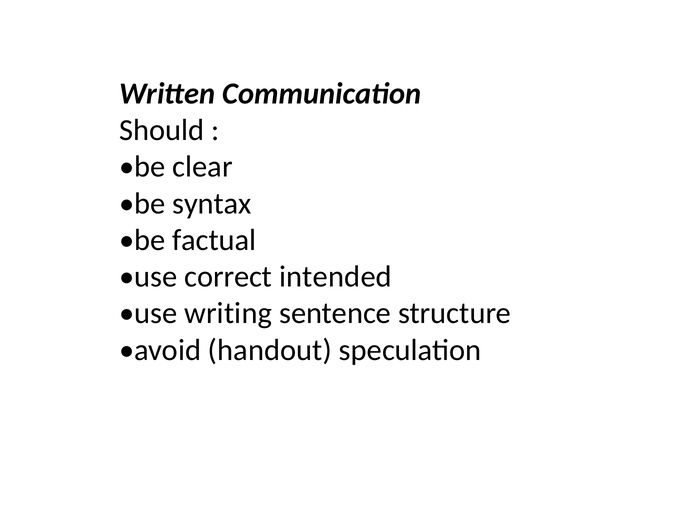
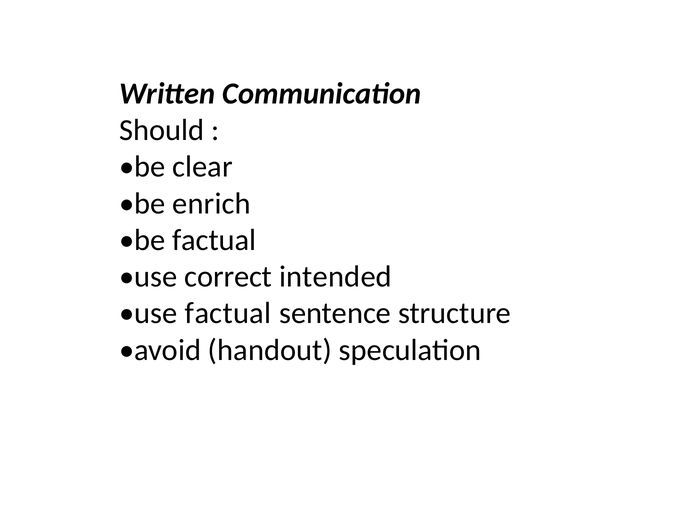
syntax: syntax -> enrich
use writing: writing -> factual
